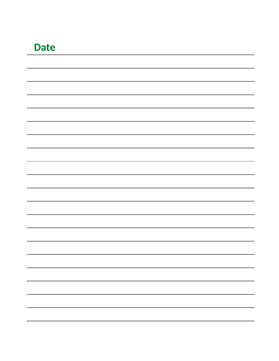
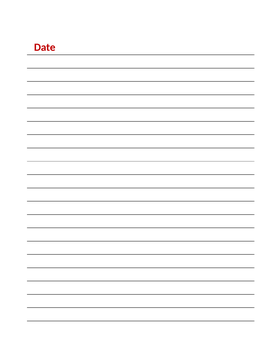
Date colour: green -> red
